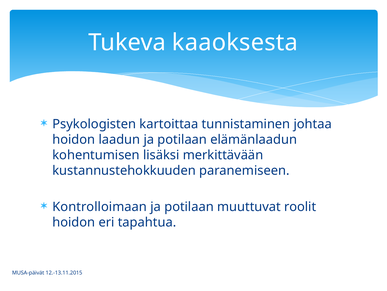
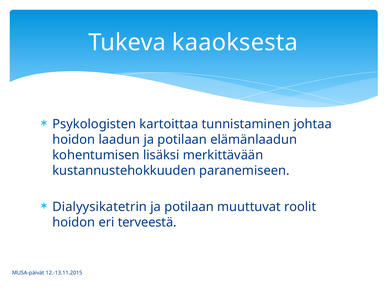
Kontrolloimaan: Kontrolloimaan -> Dialyysikatetrin
tapahtua: tapahtua -> terveestä
